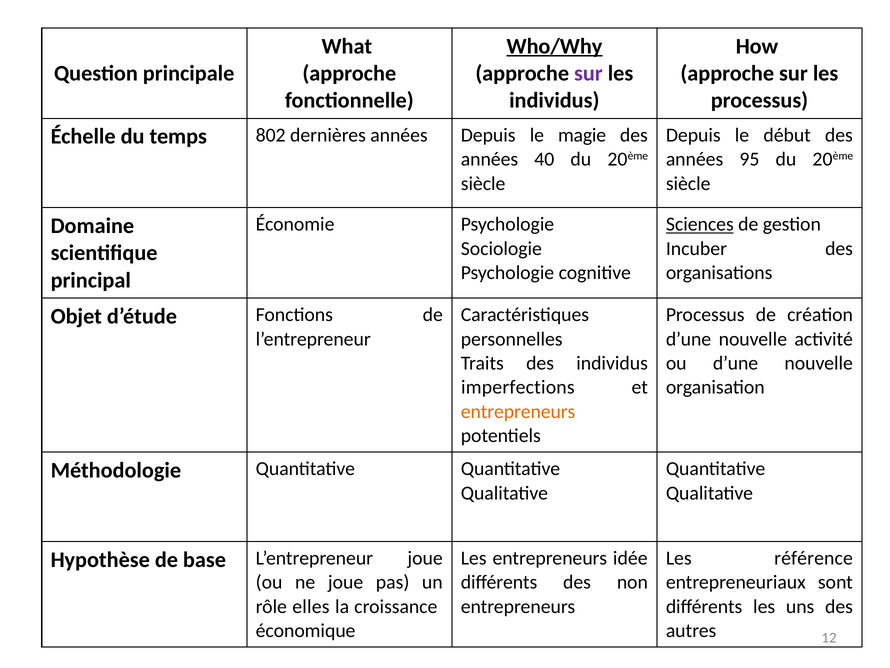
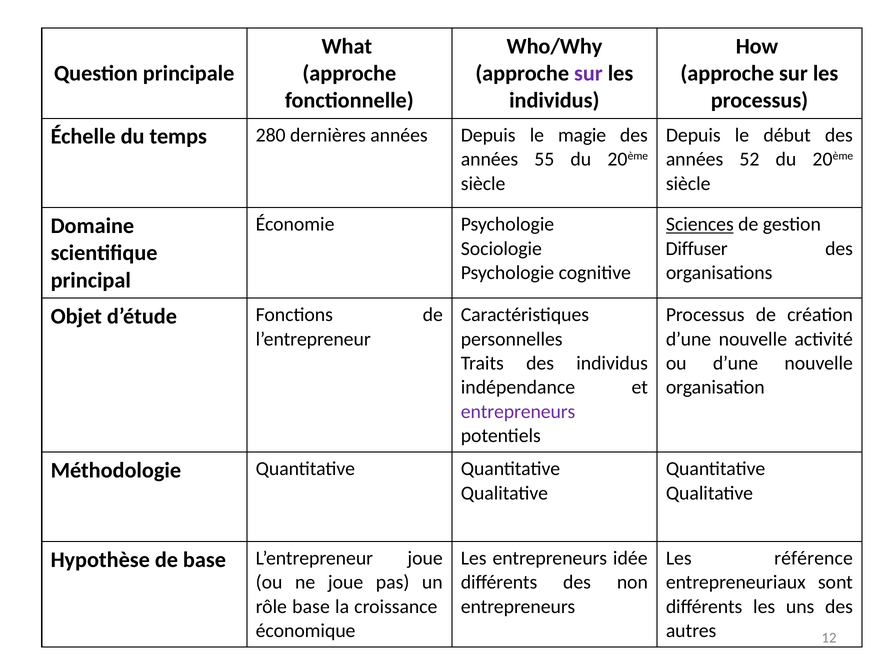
Who/Why underline: present -> none
802: 802 -> 280
40: 40 -> 55
95: 95 -> 52
Incuber: Incuber -> Diffuser
imperfections: imperfections -> indépendance
entrepreneurs at (518, 411) colour: orange -> purple
rôle elles: elles -> base
